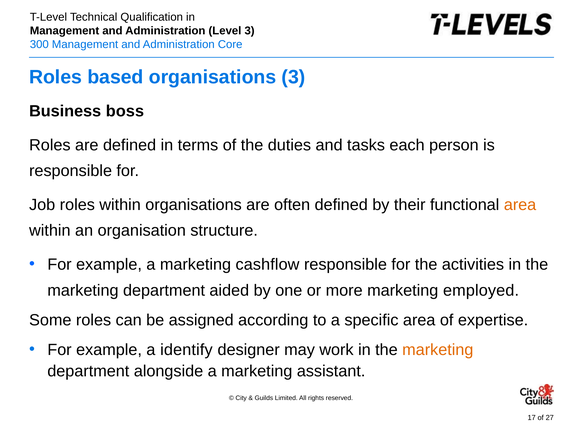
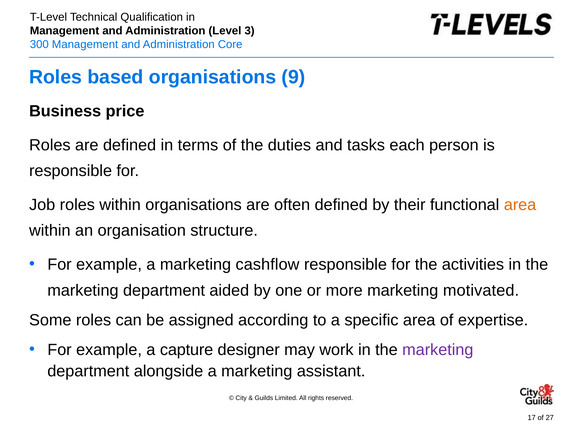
organisations 3: 3 -> 9
boss: boss -> price
employed: employed -> motivated
identify: identify -> capture
marketing at (438, 350) colour: orange -> purple
